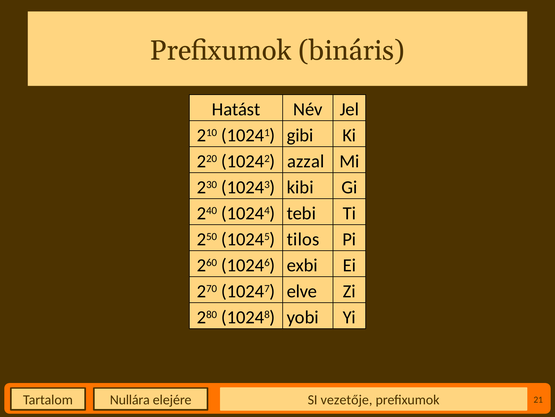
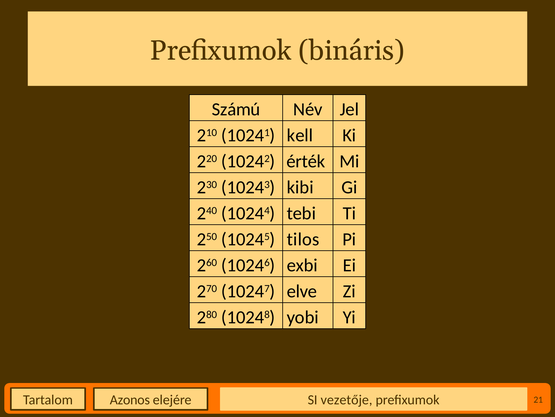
Hatást: Hatást -> Számú
gibi: gibi -> kell
azzal: azzal -> érték
Nullára: Nullára -> Azonos
